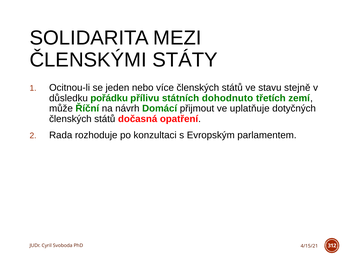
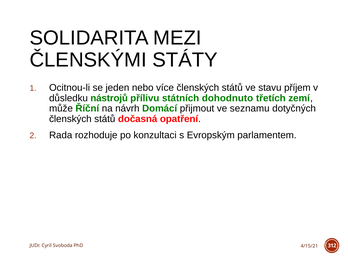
stejně: stejně -> příjem
pořádku: pořádku -> nástrojů
uplatňuje: uplatňuje -> seznamu
